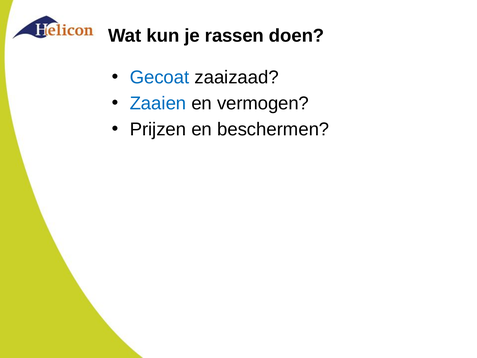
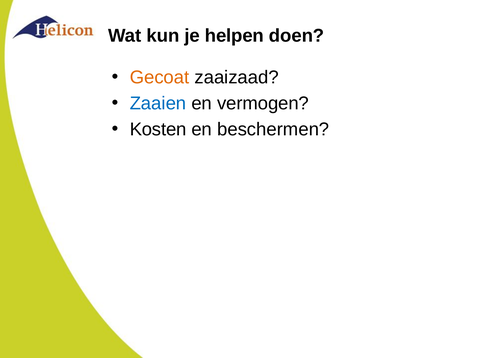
rassen: rassen -> helpen
Gecoat colour: blue -> orange
Prijzen: Prijzen -> Kosten
